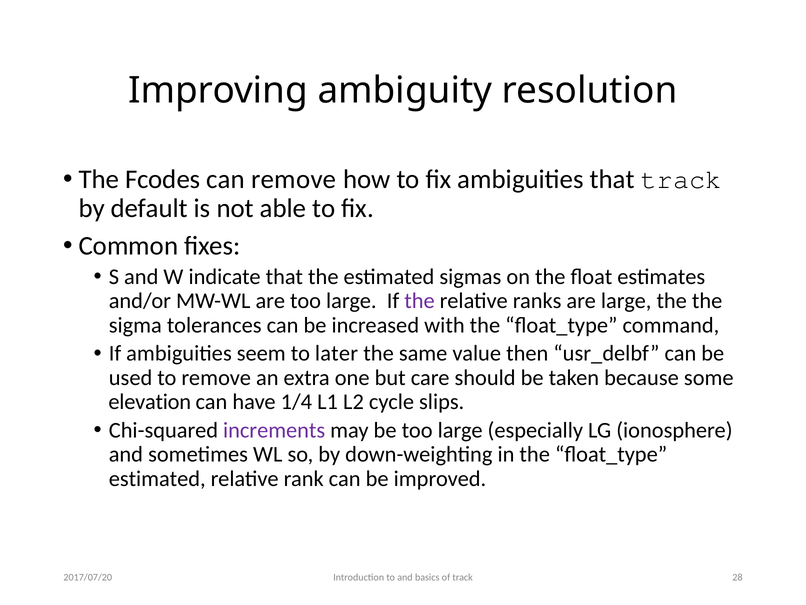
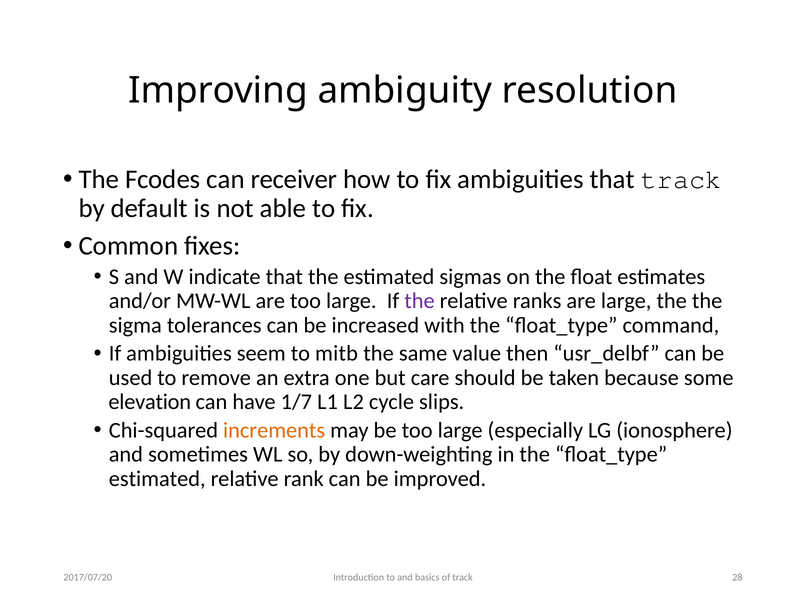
can remove: remove -> receiver
later: later -> mitb
1/4: 1/4 -> 1/7
increments colour: purple -> orange
